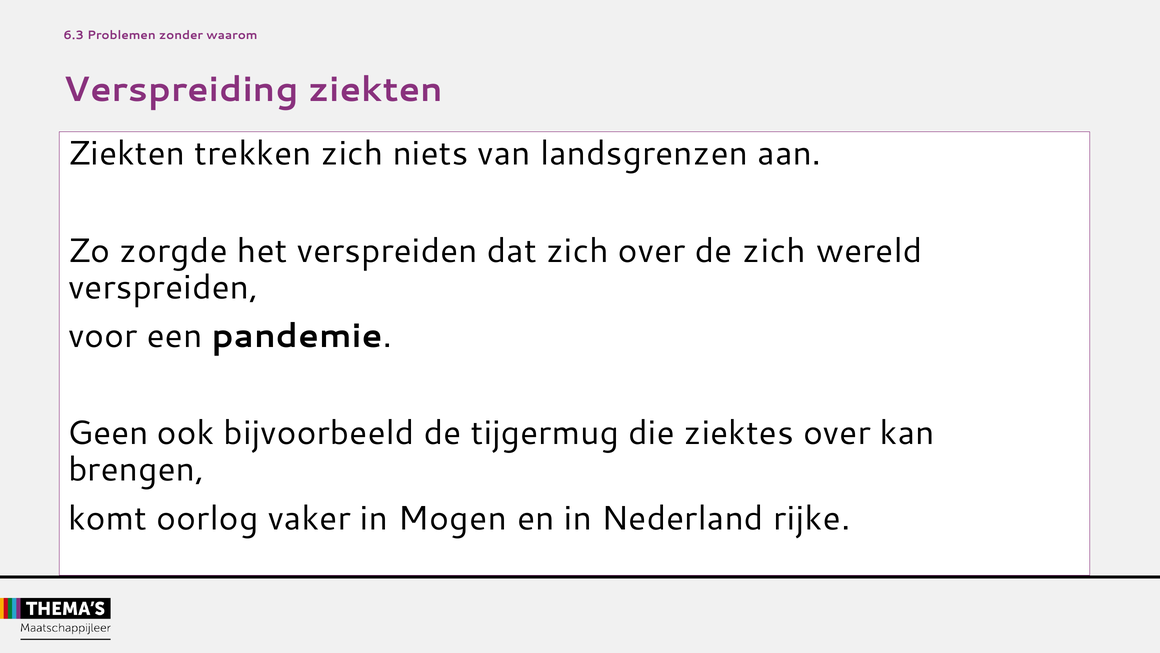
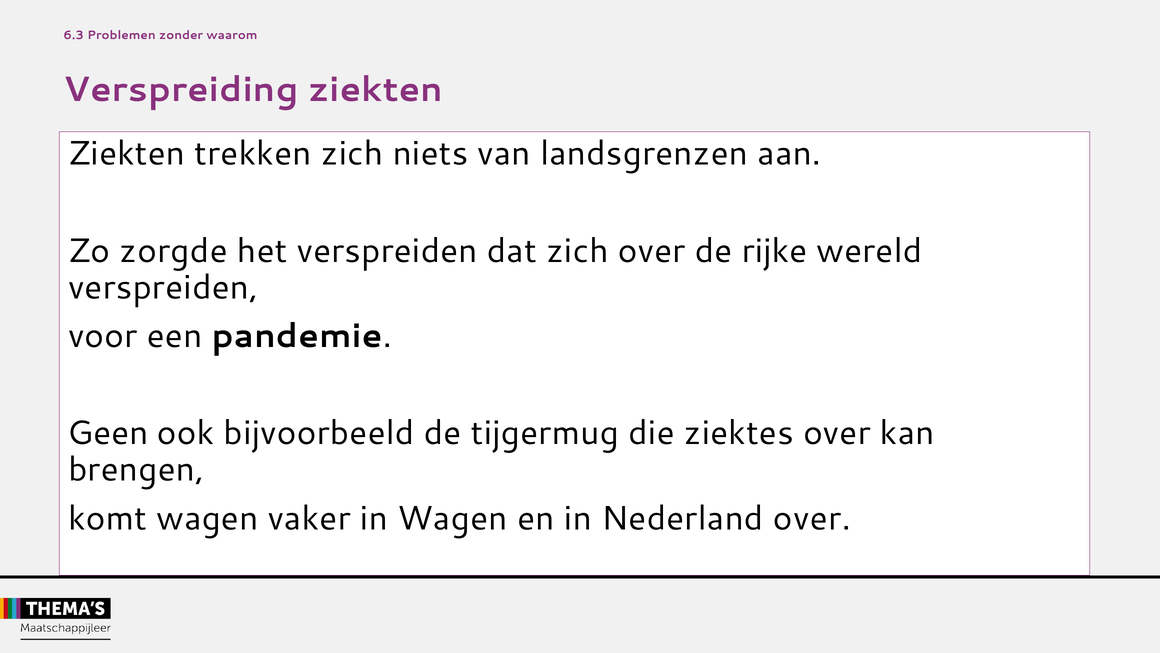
de zich: zich -> rijke
komt oorlog: oorlog -> wagen
in Mogen: Mogen -> Wagen
Nederland rijke: rijke -> over
